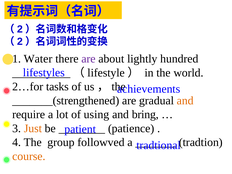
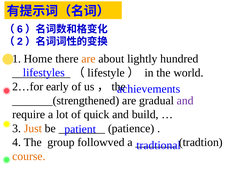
2 at (20, 29): 2 -> 6
Water: Water -> Home
are at (89, 59) colour: purple -> orange
tasks: tasks -> early
and at (185, 101) colour: orange -> purple
using: using -> quick
bring: bring -> build
